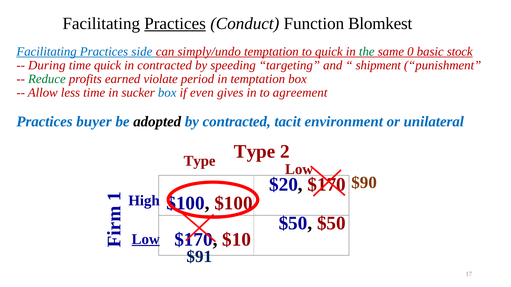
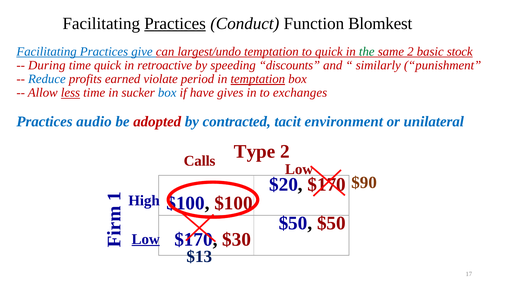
side: side -> give
simply/undo: simply/undo -> largest/undo
same 0: 0 -> 2
in contracted: contracted -> retroactive
targeting: targeting -> discounts
shipment: shipment -> similarly
Reduce colour: green -> blue
temptation at (258, 79) underline: none -> present
less underline: none -> present
even: even -> have
agreement: agreement -> exchanges
buyer: buyer -> audio
adopted colour: black -> red
Type at (200, 161): Type -> Calls
$10: $10 -> $30
$91: $91 -> $13
